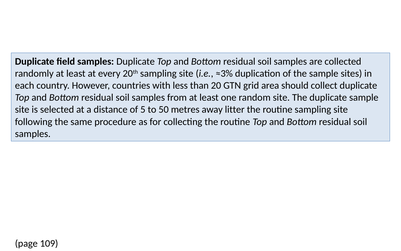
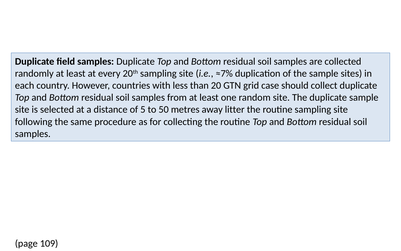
≈3%: ≈3% -> ≈7%
area: area -> case
